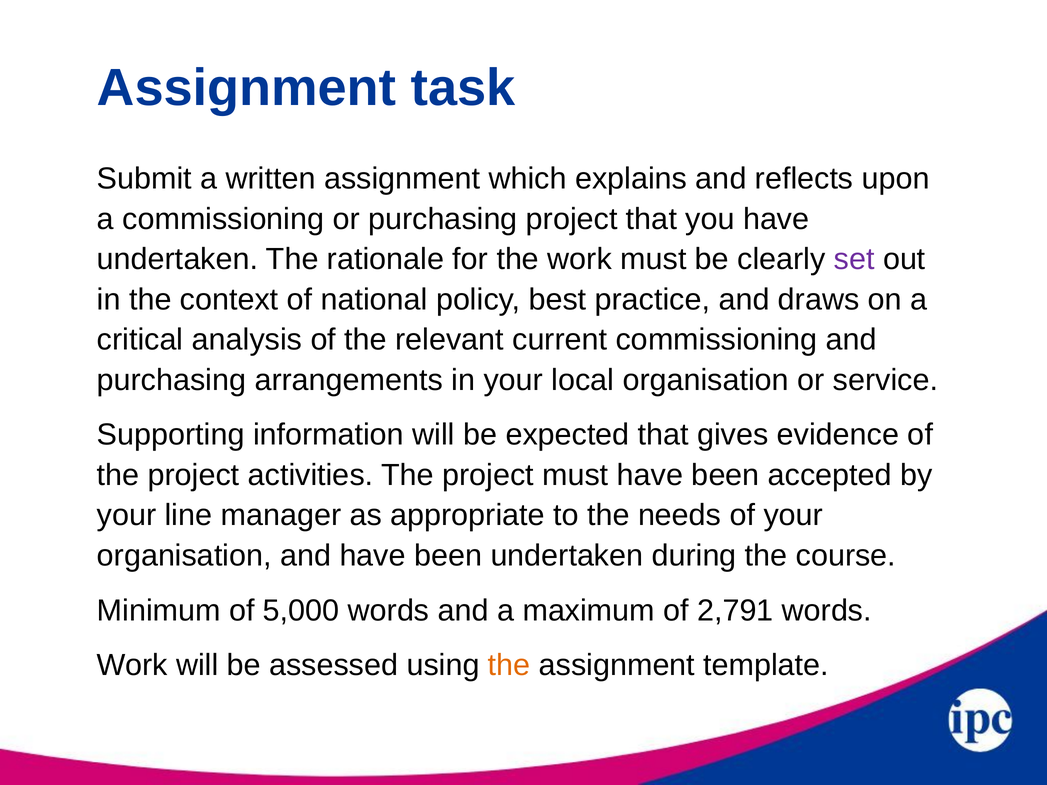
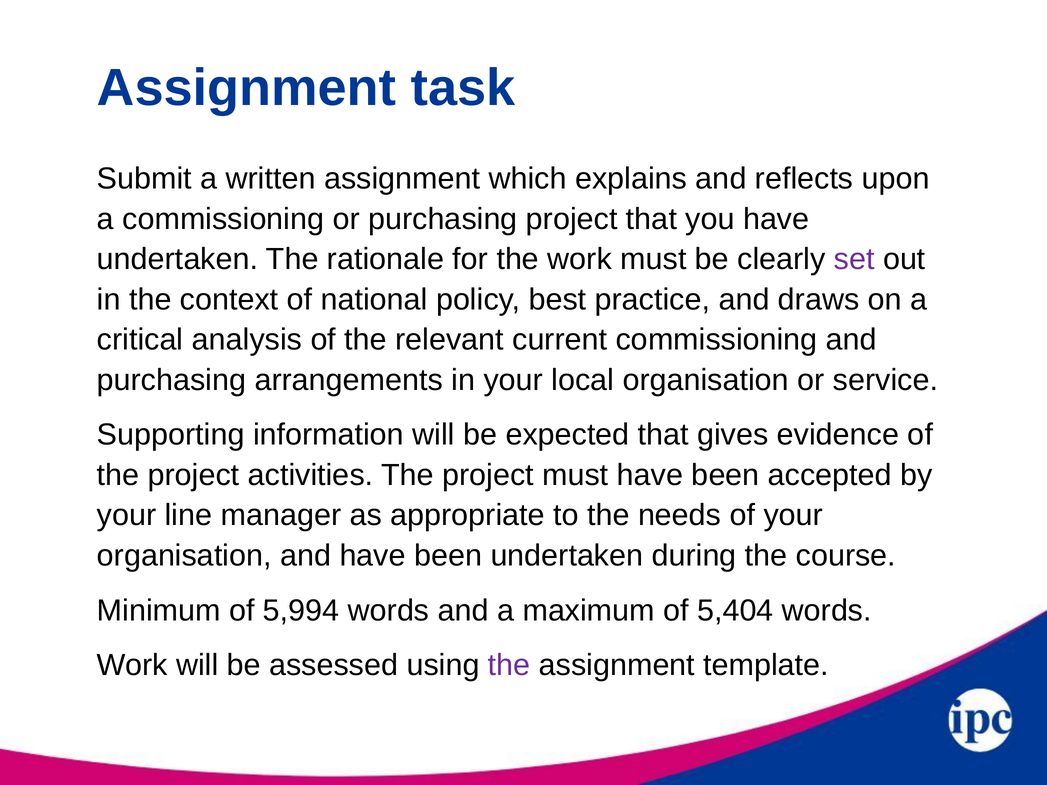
5,000: 5,000 -> 5,994
2,791: 2,791 -> 5,404
the at (509, 665) colour: orange -> purple
